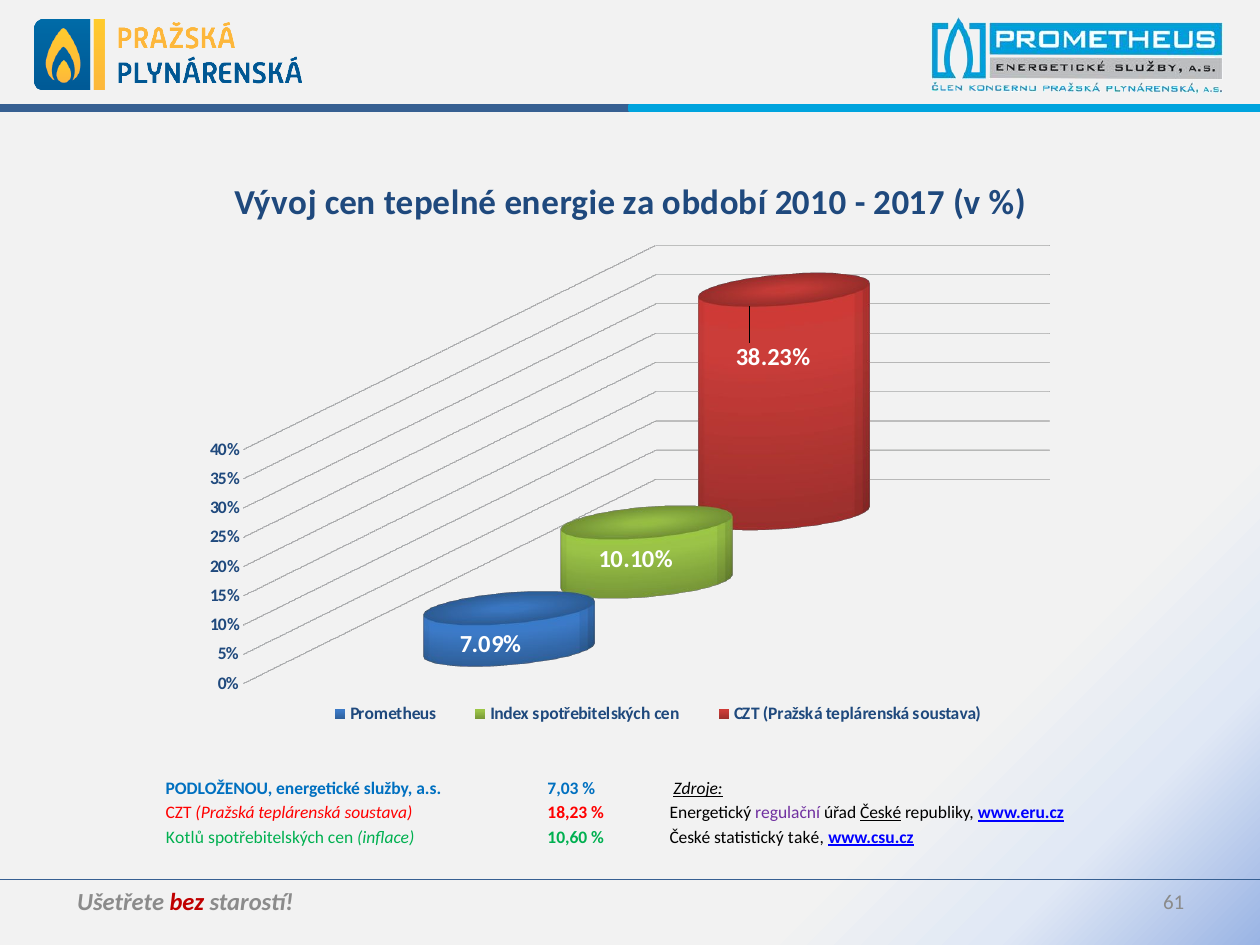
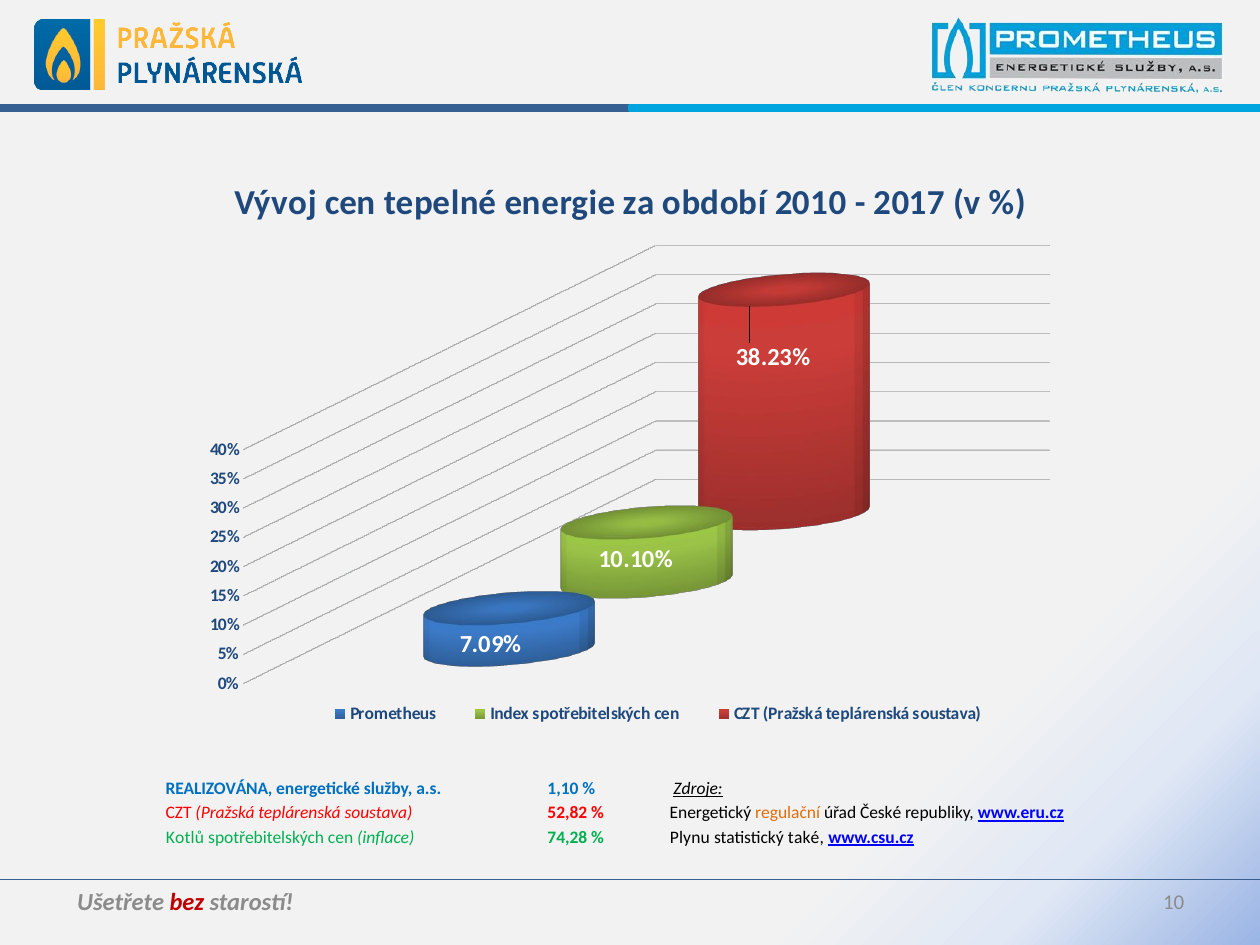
PODLOŽENOU: PODLOŽENOU -> REALIZOVÁNA
7,03: 7,03 -> 1,10
18,23: 18,23 -> 52,82
regulační colour: purple -> orange
České at (881, 813) underline: present -> none
10,60: 10,60 -> 74,28
České at (690, 837): České -> Plynu
61: 61 -> 10
